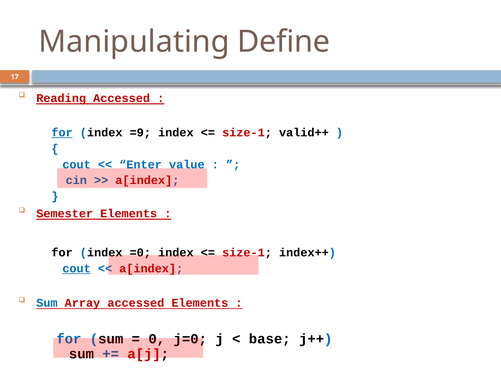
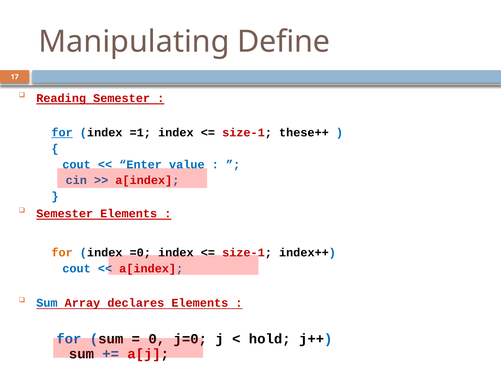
Reading Accessed: Accessed -> Semester
=9: =9 -> =1
valid++: valid++ -> these++
for at (62, 252) colour: black -> orange
cout at (77, 268) underline: present -> none
Array accessed: accessed -> declares
base: base -> hold
